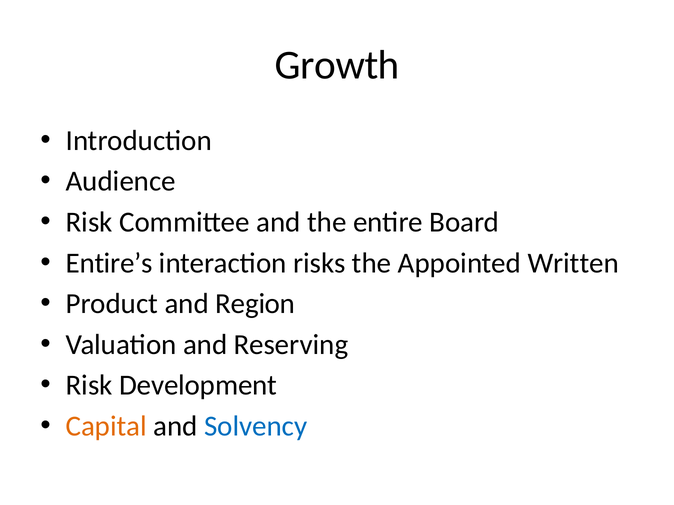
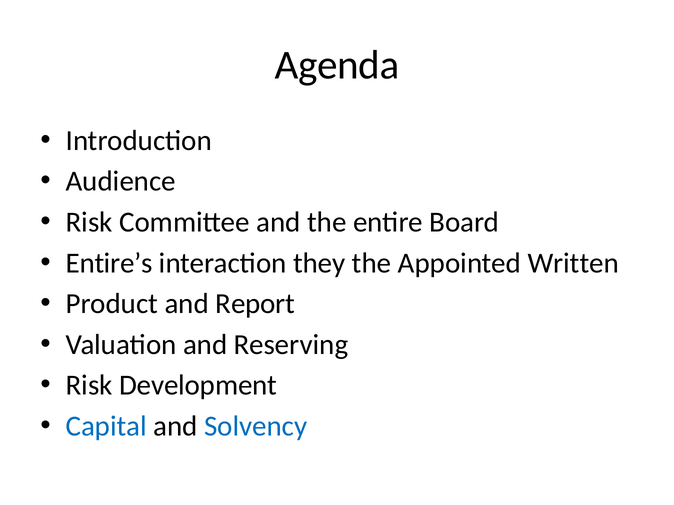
Growth: Growth -> Agenda
risks: risks -> they
Region: Region -> Report
Capital colour: orange -> blue
